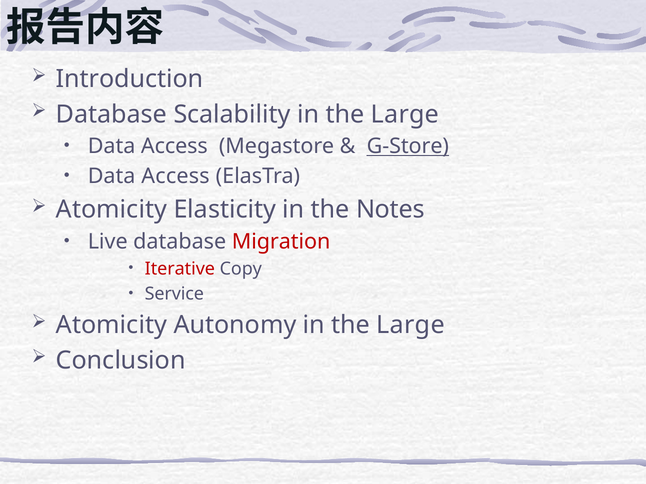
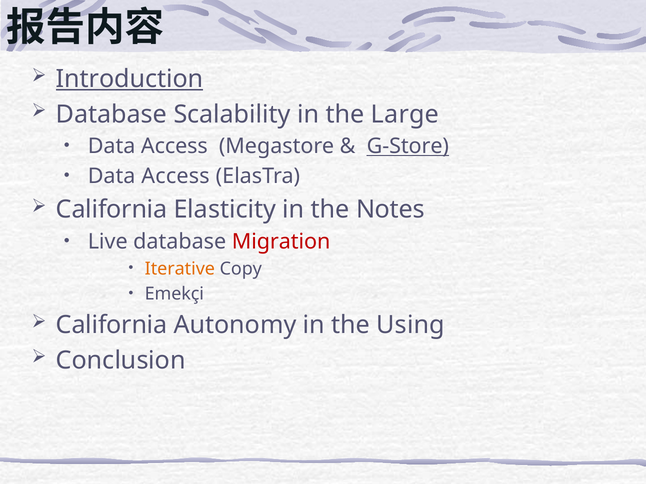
Introduction underline: none -> present
Atomicity at (111, 210): Atomicity -> California
Iterative colour: red -> orange
Service: Service -> Emekçi
Atomicity at (111, 325): Atomicity -> California
Autonomy in the Large: Large -> Using
